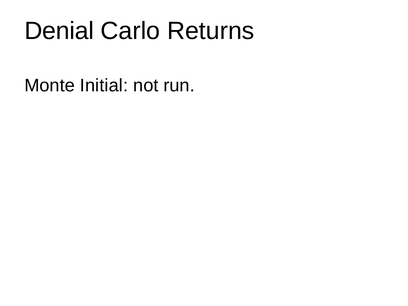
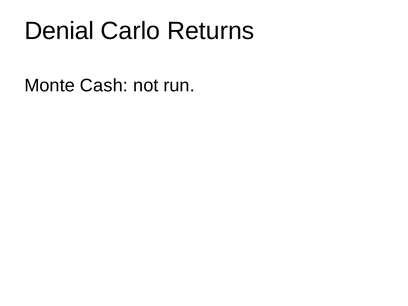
Initial: Initial -> Cash
